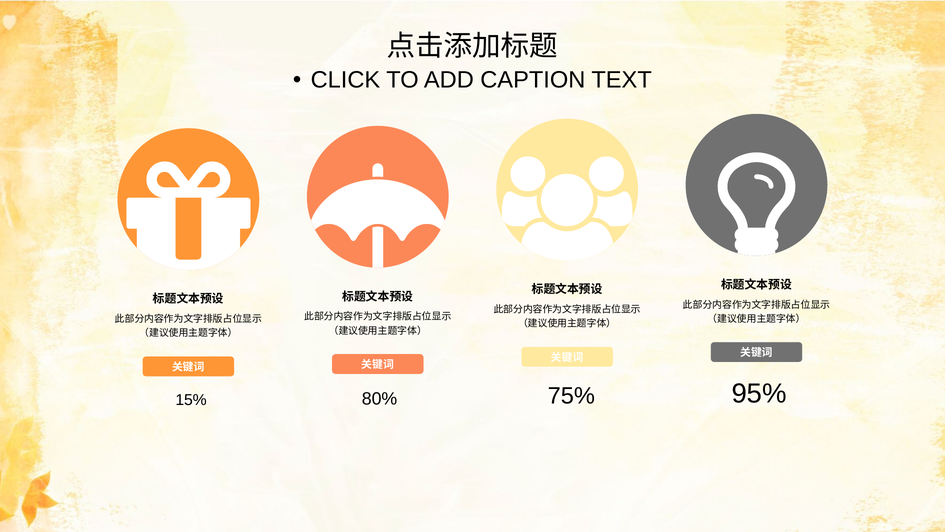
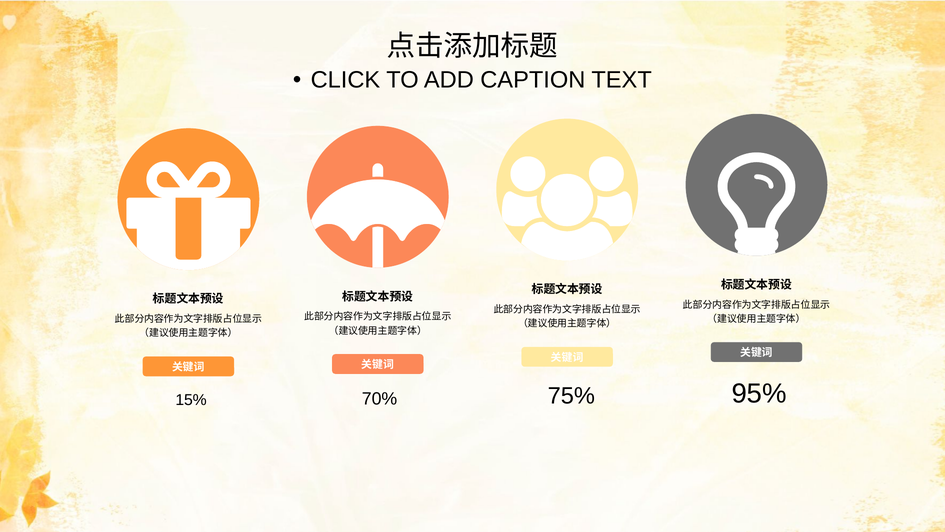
80%: 80% -> 70%
